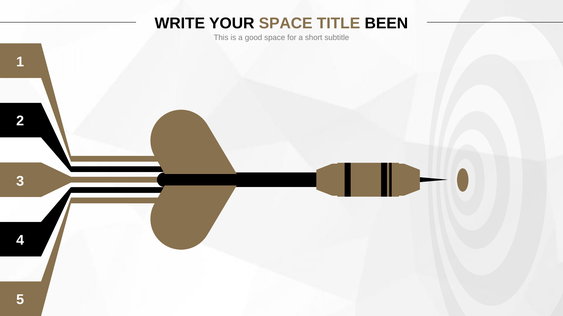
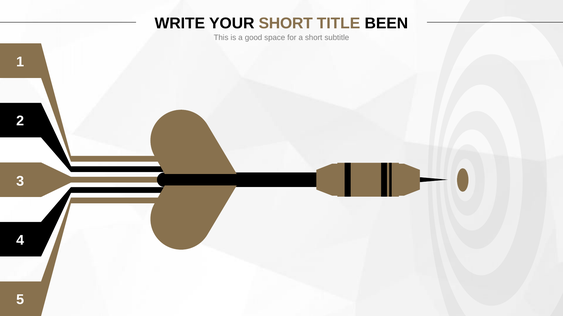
YOUR SPACE: SPACE -> SHORT
